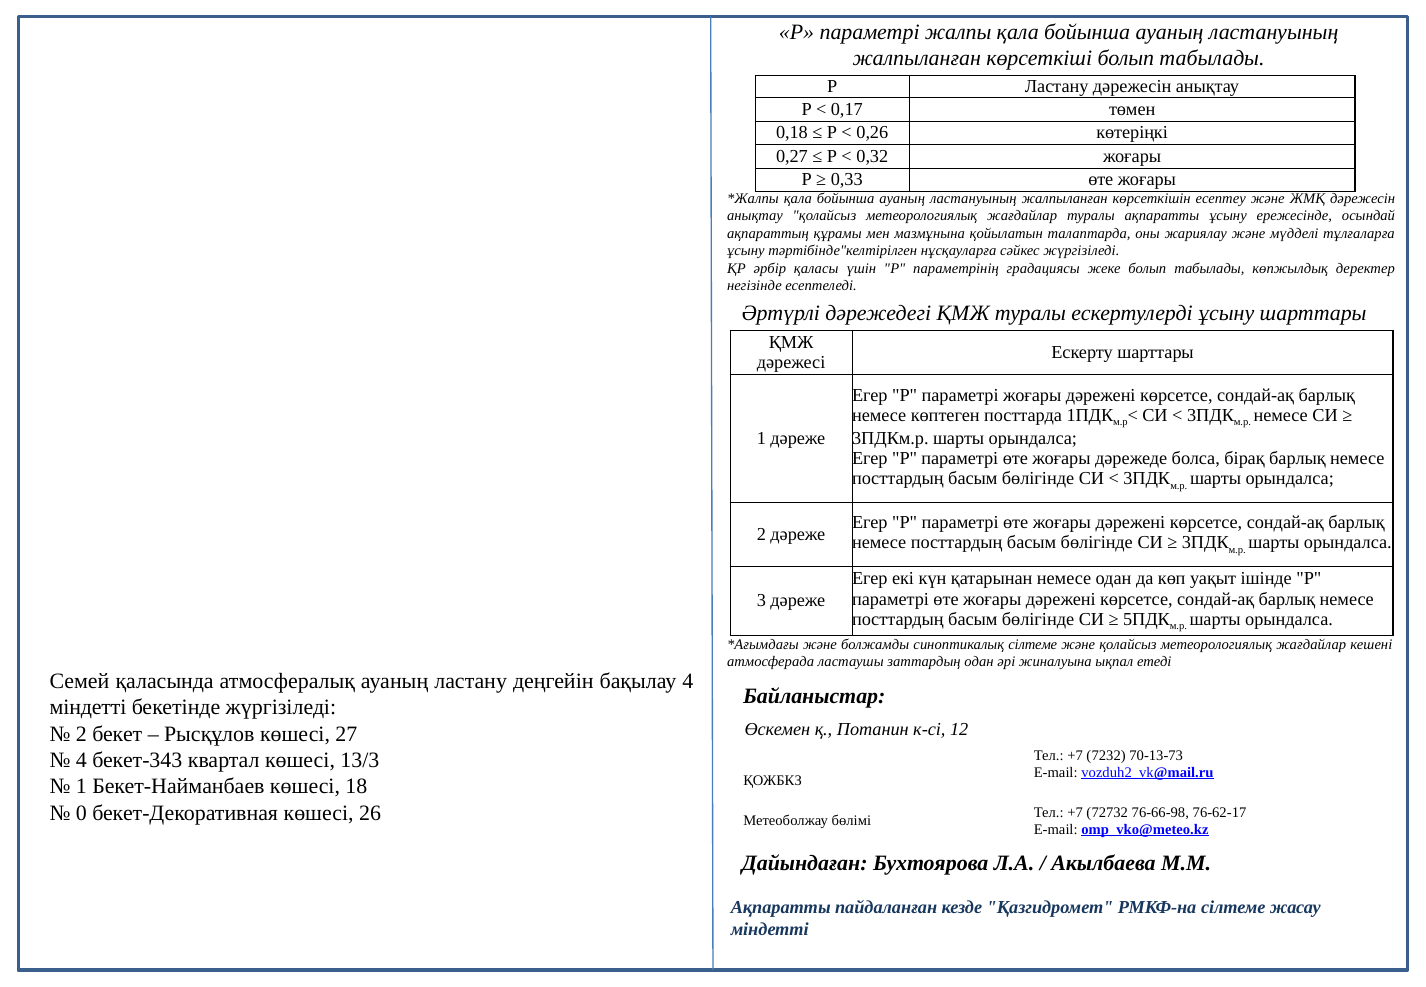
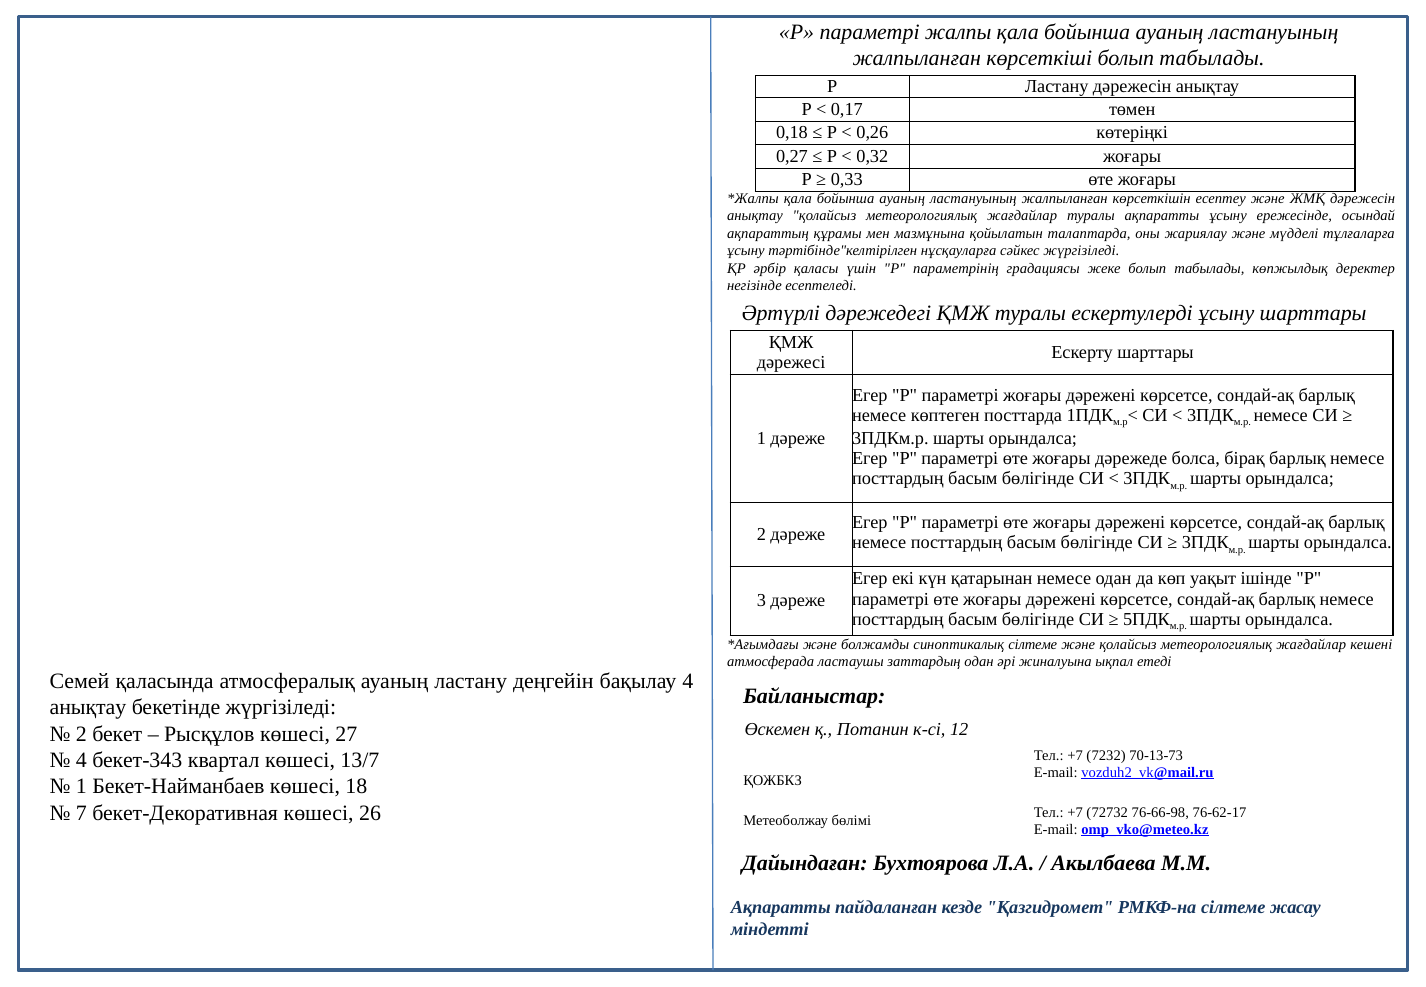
міндетті at (88, 708): міндетті -> анықтау
13/3: 13/3 -> 13/7
0: 0 -> 7
